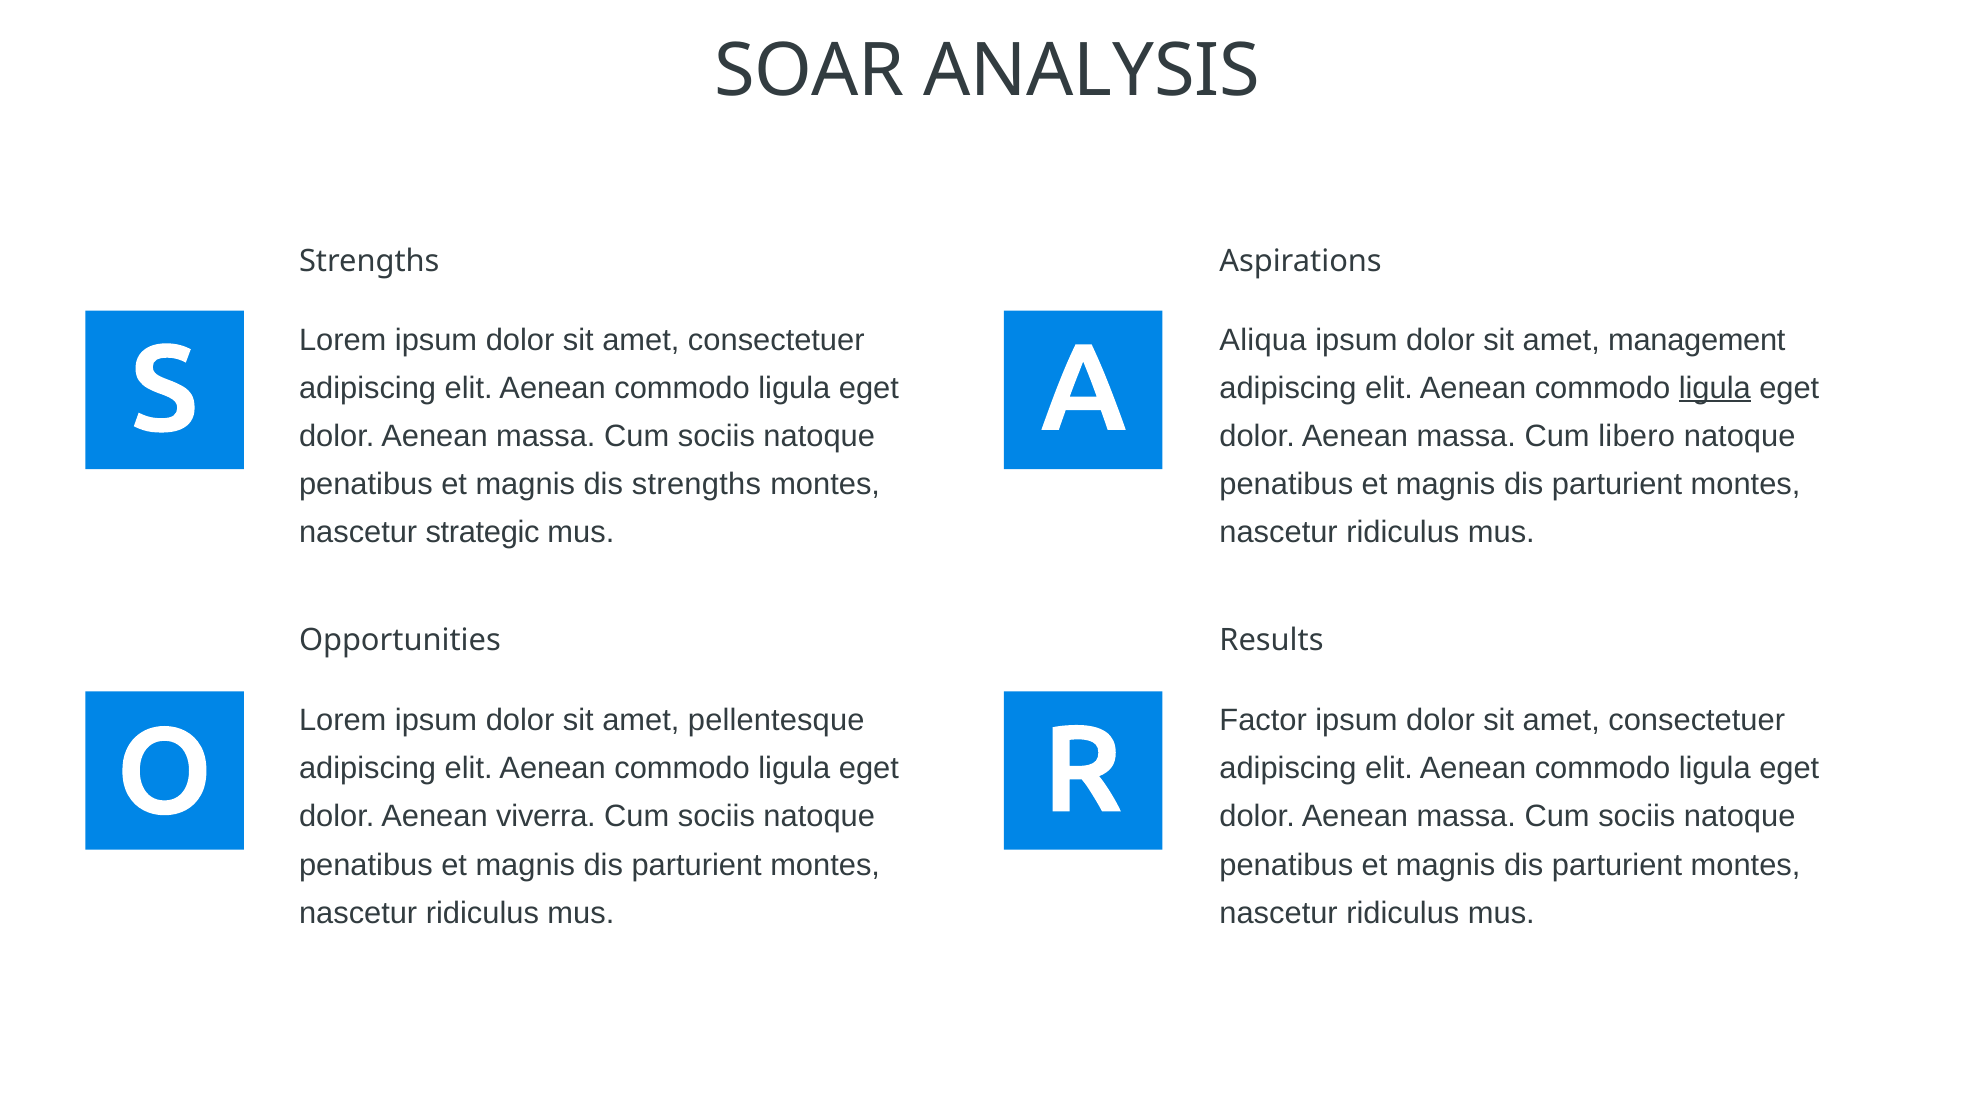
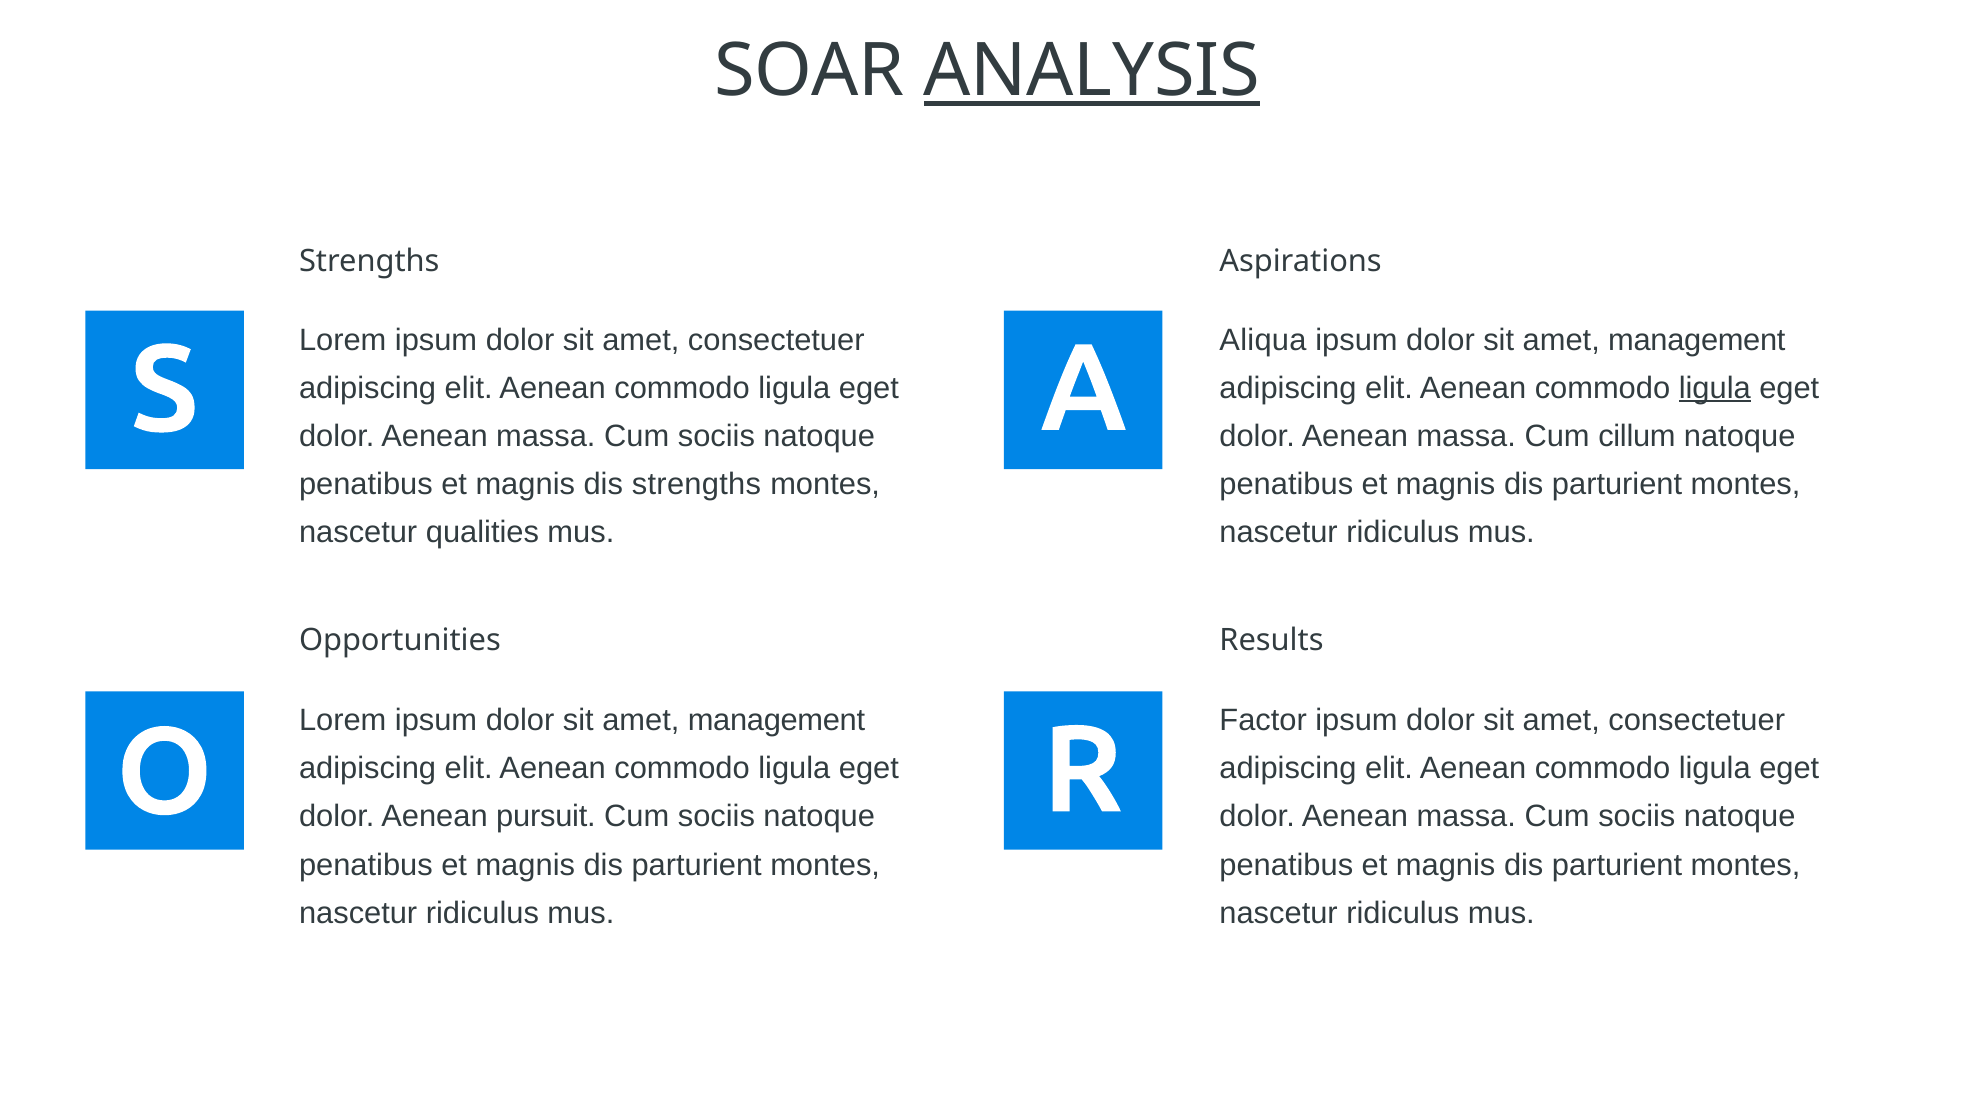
ANALYSIS underline: none -> present
libero: libero -> cillum
strategic: strategic -> qualities
pellentesque at (776, 720): pellentesque -> management
viverra: viverra -> pursuit
